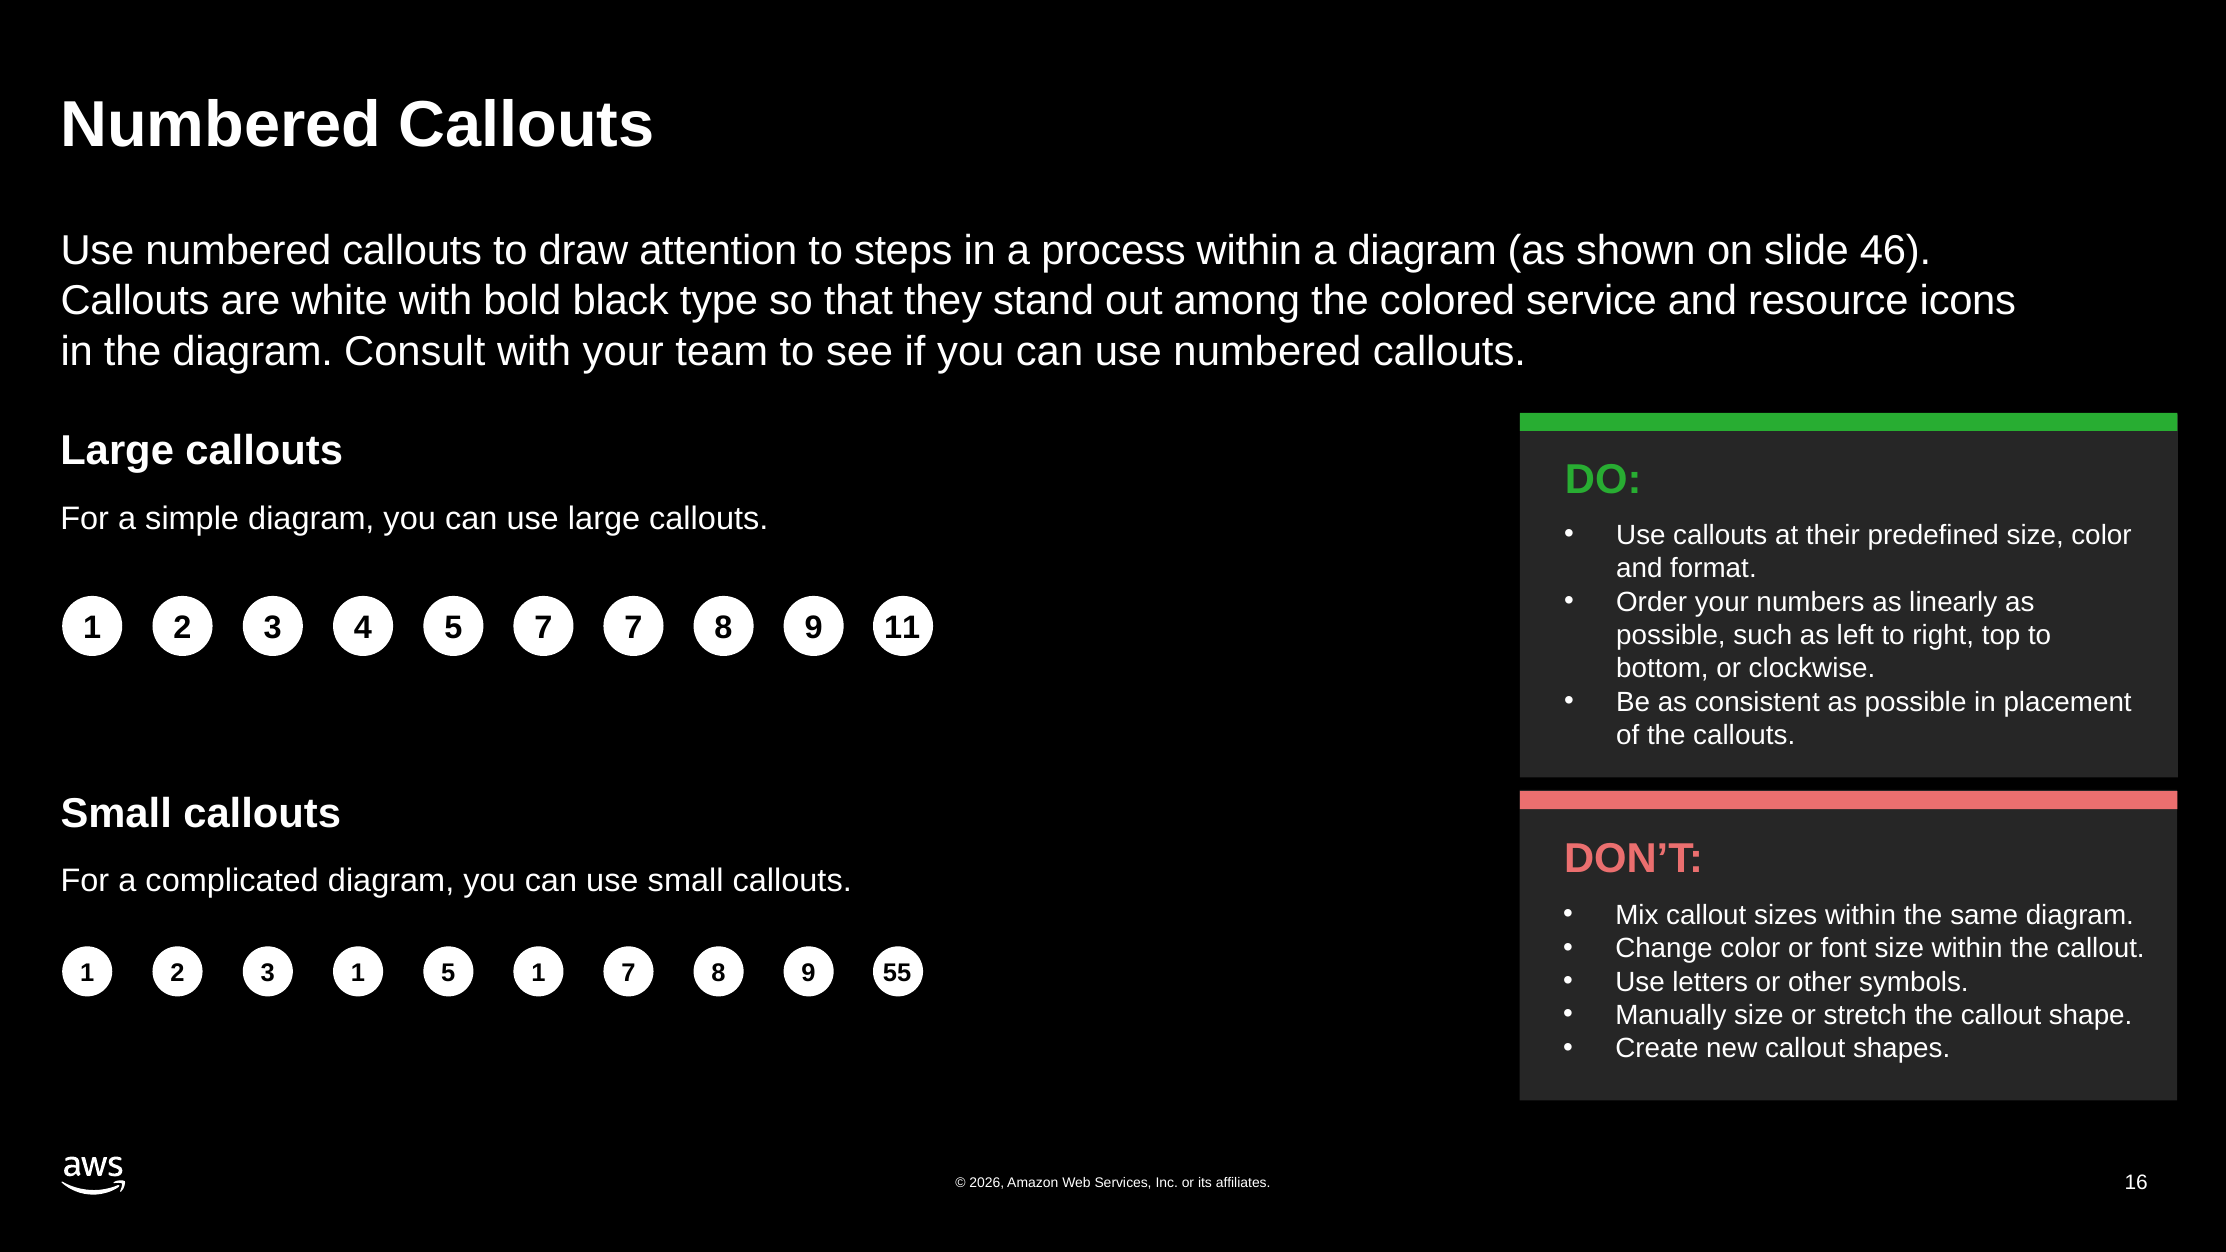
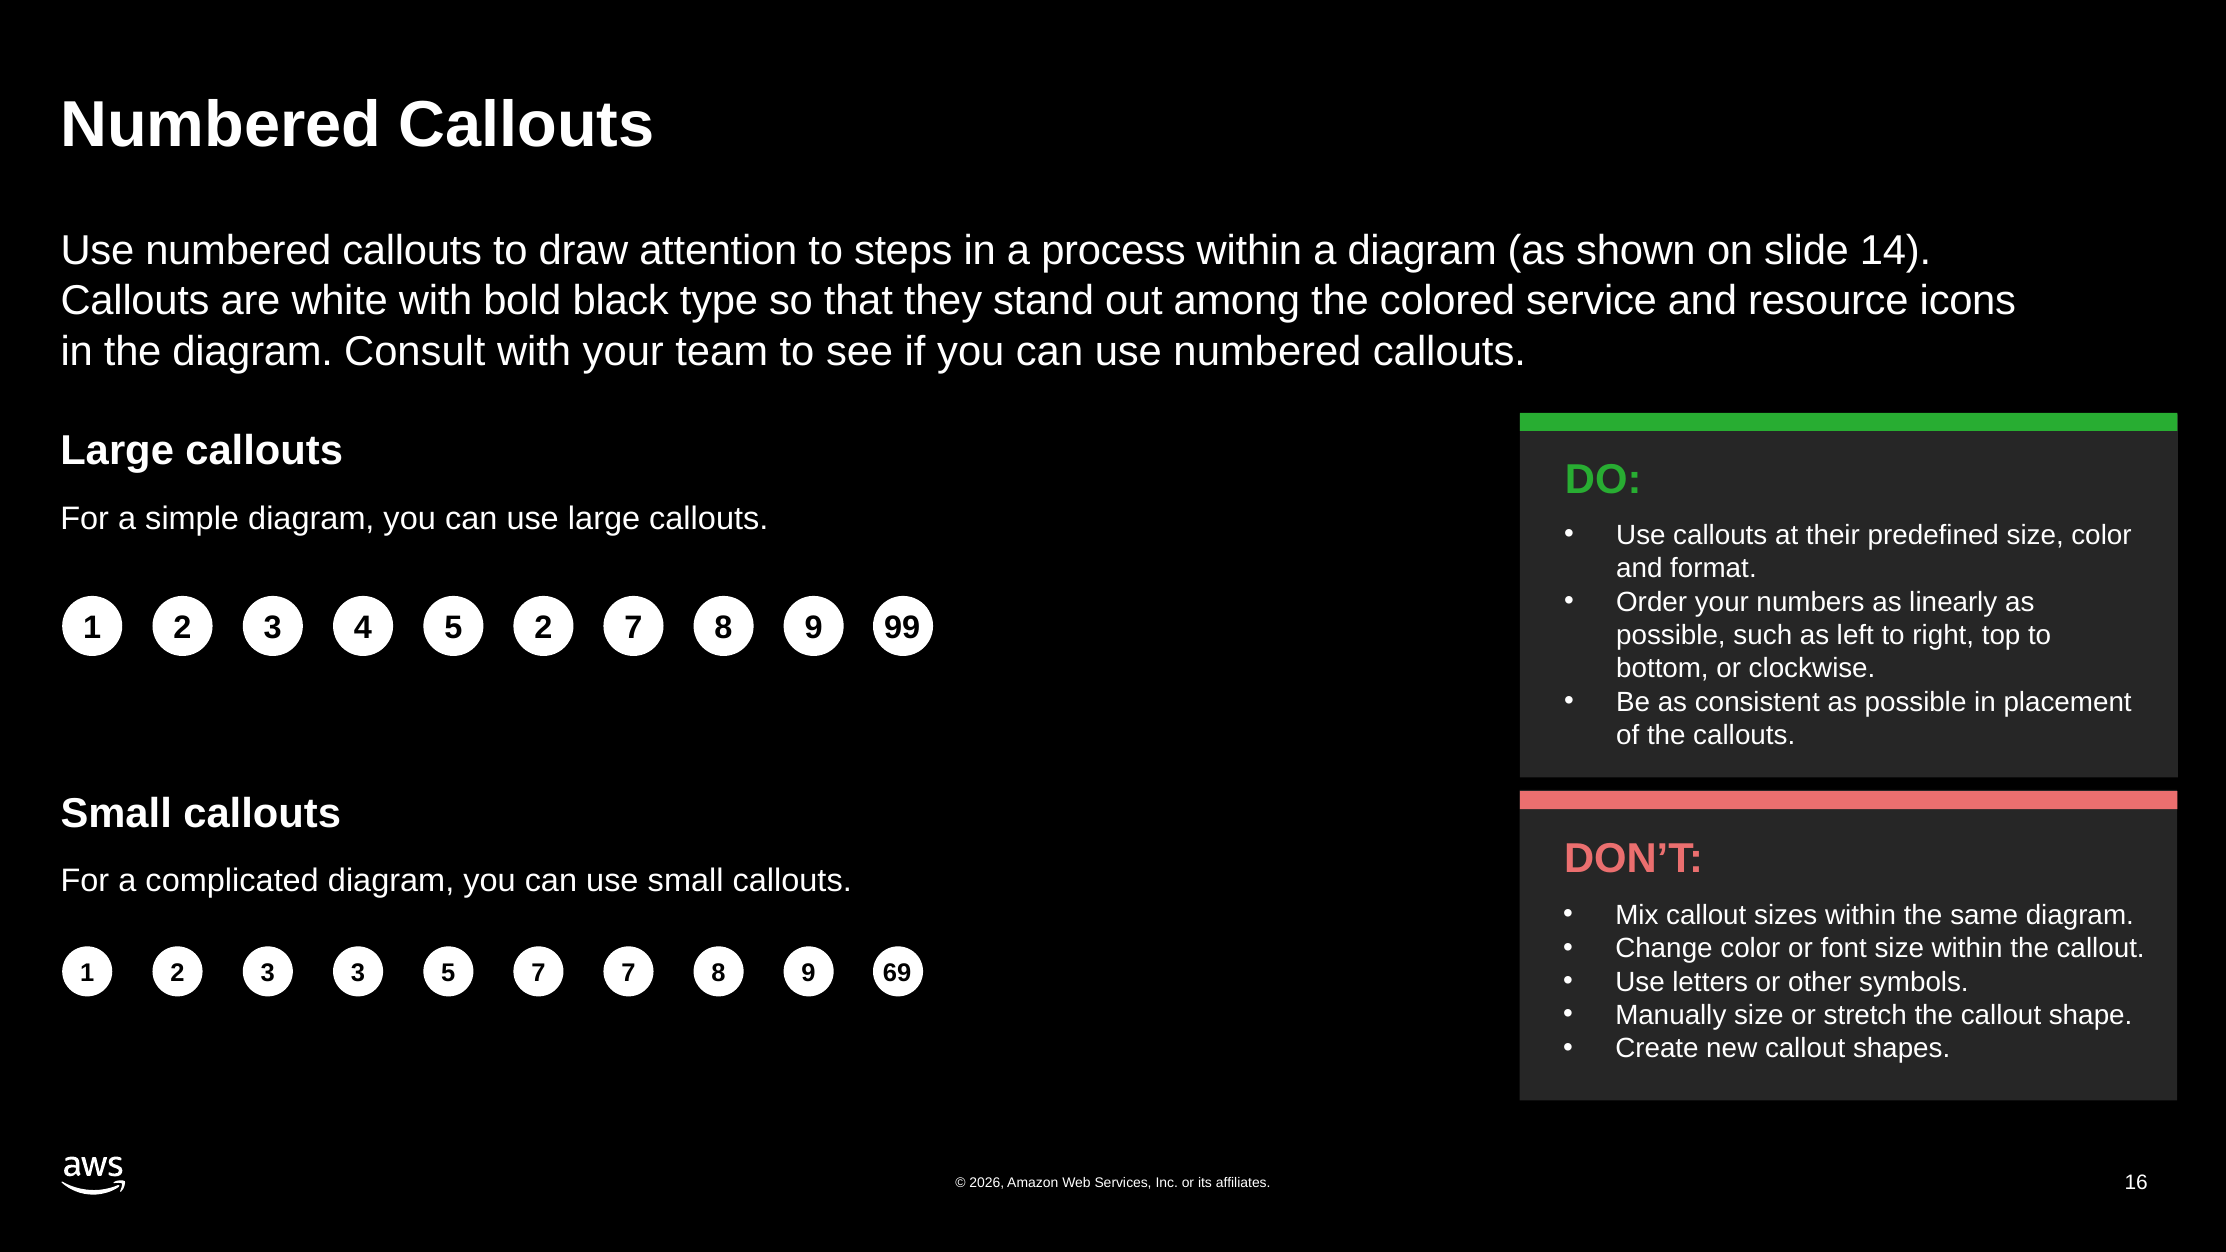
46: 46 -> 14
5 7: 7 -> 2
11: 11 -> 99
3 1: 1 -> 3
5 1: 1 -> 7
55: 55 -> 69
